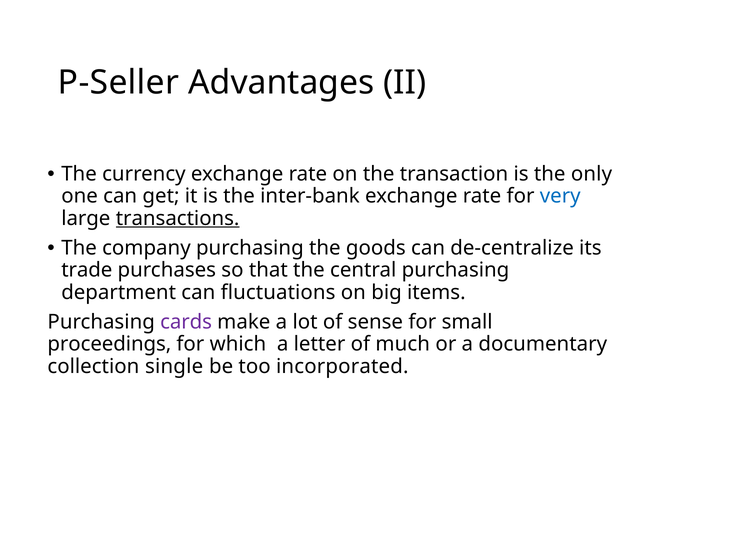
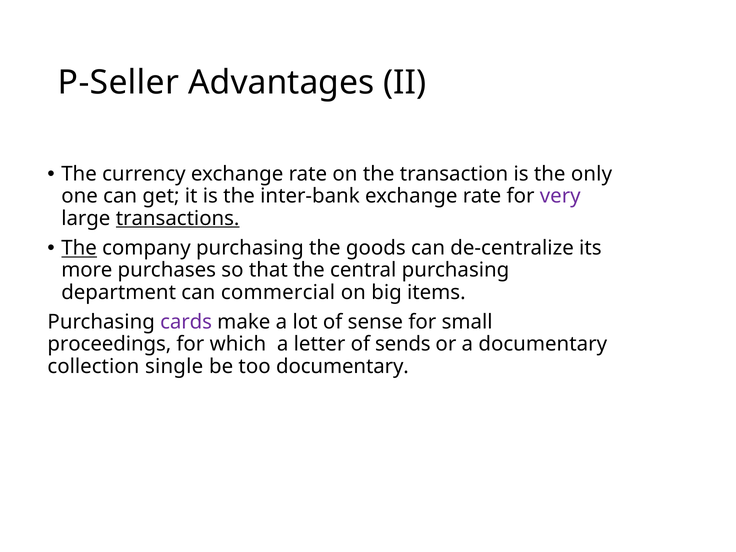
very colour: blue -> purple
The at (79, 248) underline: none -> present
trade: trade -> more
fluctuations: fluctuations -> commercial
much: much -> sends
too incorporated: incorporated -> documentary
